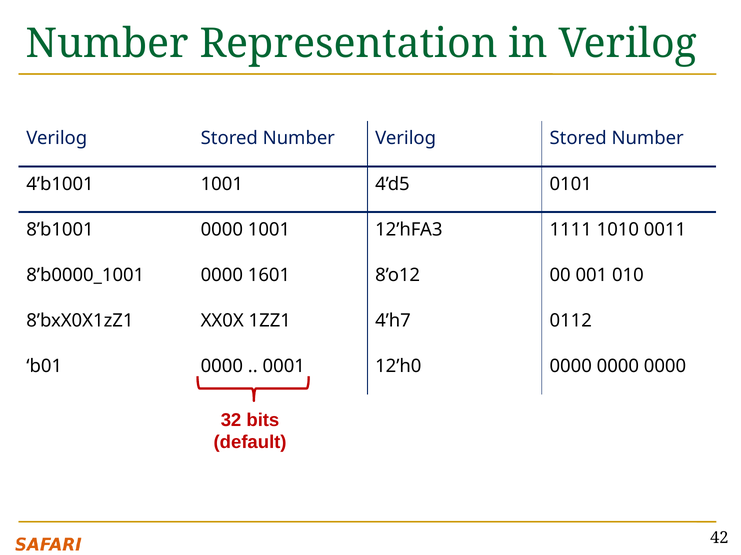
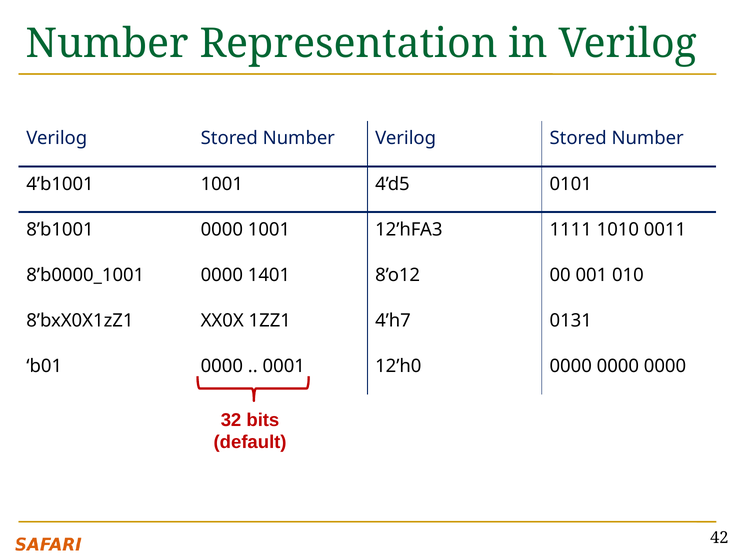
1601: 1601 -> 1401
0112: 0112 -> 0131
